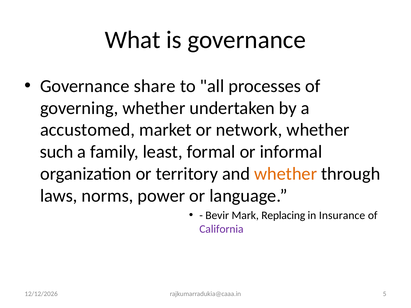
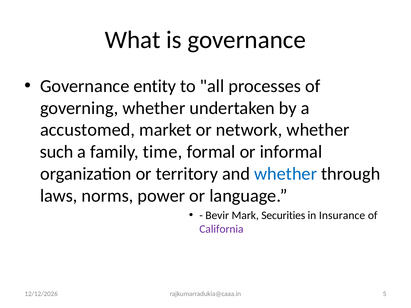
share: share -> entity
least: least -> time
whether at (286, 174) colour: orange -> blue
Replacing: Replacing -> Securities
